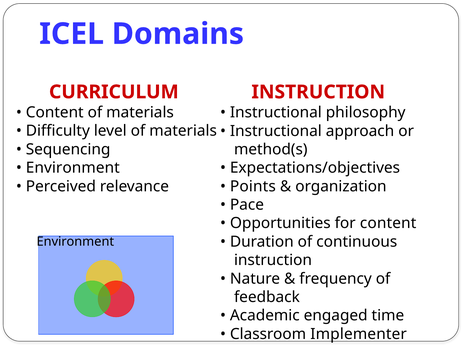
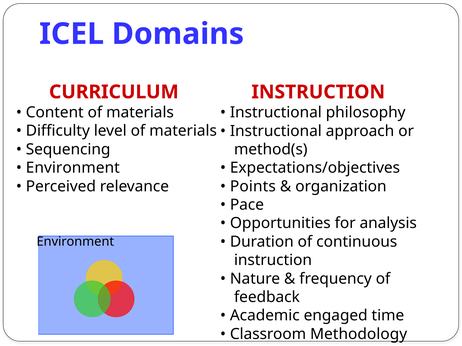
for content: content -> analysis
Implementer: Implementer -> Methodology
